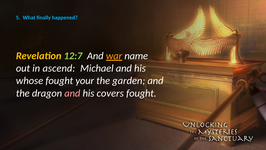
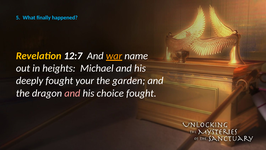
12:7 colour: light green -> white
ascend: ascend -> heights
whose: whose -> deeply
covers: covers -> choice
